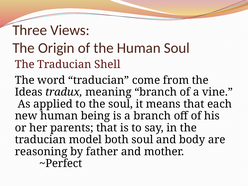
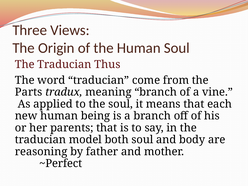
Shell: Shell -> Thus
Ideas: Ideas -> Parts
